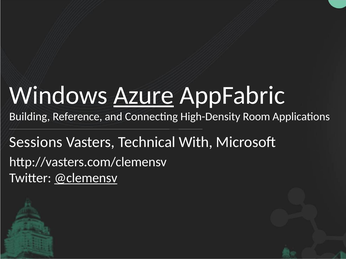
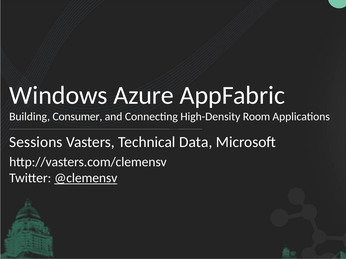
Azure underline: present -> none
Reference: Reference -> Consumer
With: With -> Data
